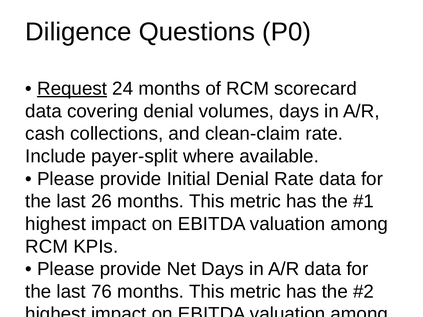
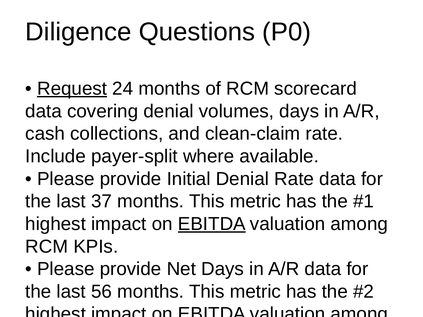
26: 26 -> 37
EBITDA at (212, 224) underline: none -> present
76: 76 -> 56
